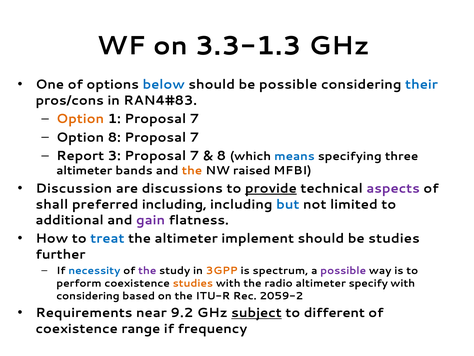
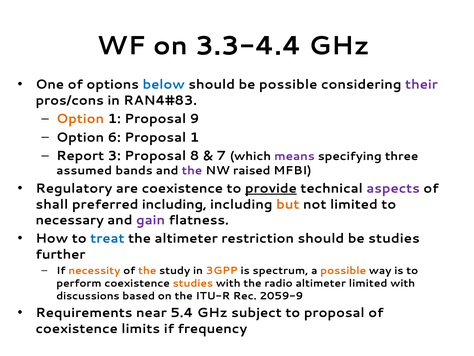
3.3-1.3: 3.3-1.3 -> 3.3-4.4
their colour: blue -> purple
1 Proposal 7: 7 -> 9
Option 8: 8 -> 6
7 at (195, 137): 7 -> 1
3 Proposal 7: 7 -> 8
8 at (221, 156): 8 -> 7
means colour: blue -> purple
altimeter at (84, 170): altimeter -> assumed
the at (192, 170) colour: orange -> purple
Discussion: Discussion -> Regulatory
are discussions: discussions -> coexistence
but colour: blue -> orange
additional: additional -> necessary
implement: implement -> restriction
necessity colour: blue -> orange
the at (147, 270) colour: purple -> orange
possible at (343, 270) colour: purple -> orange
altimeter specify: specify -> limited
considering at (88, 295): considering -> discussions
2059-2: 2059-2 -> 2059-9
9.2: 9.2 -> 5.4
subject underline: present -> none
to different: different -> proposal
range: range -> limits
